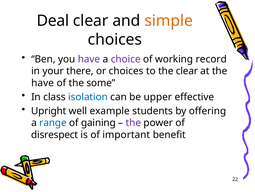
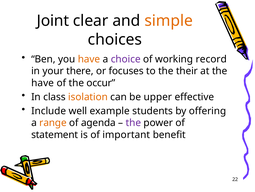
Deal: Deal -> Joint
have at (89, 59) colour: purple -> orange
or choices: choices -> focuses
the clear: clear -> their
some: some -> occur
isolation colour: blue -> orange
Upright: Upright -> Include
range colour: blue -> orange
gaining: gaining -> agenda
disrespect: disrespect -> statement
